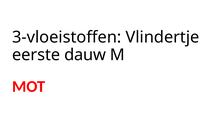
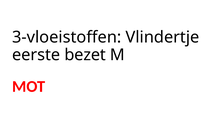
dauw: dauw -> bezet
